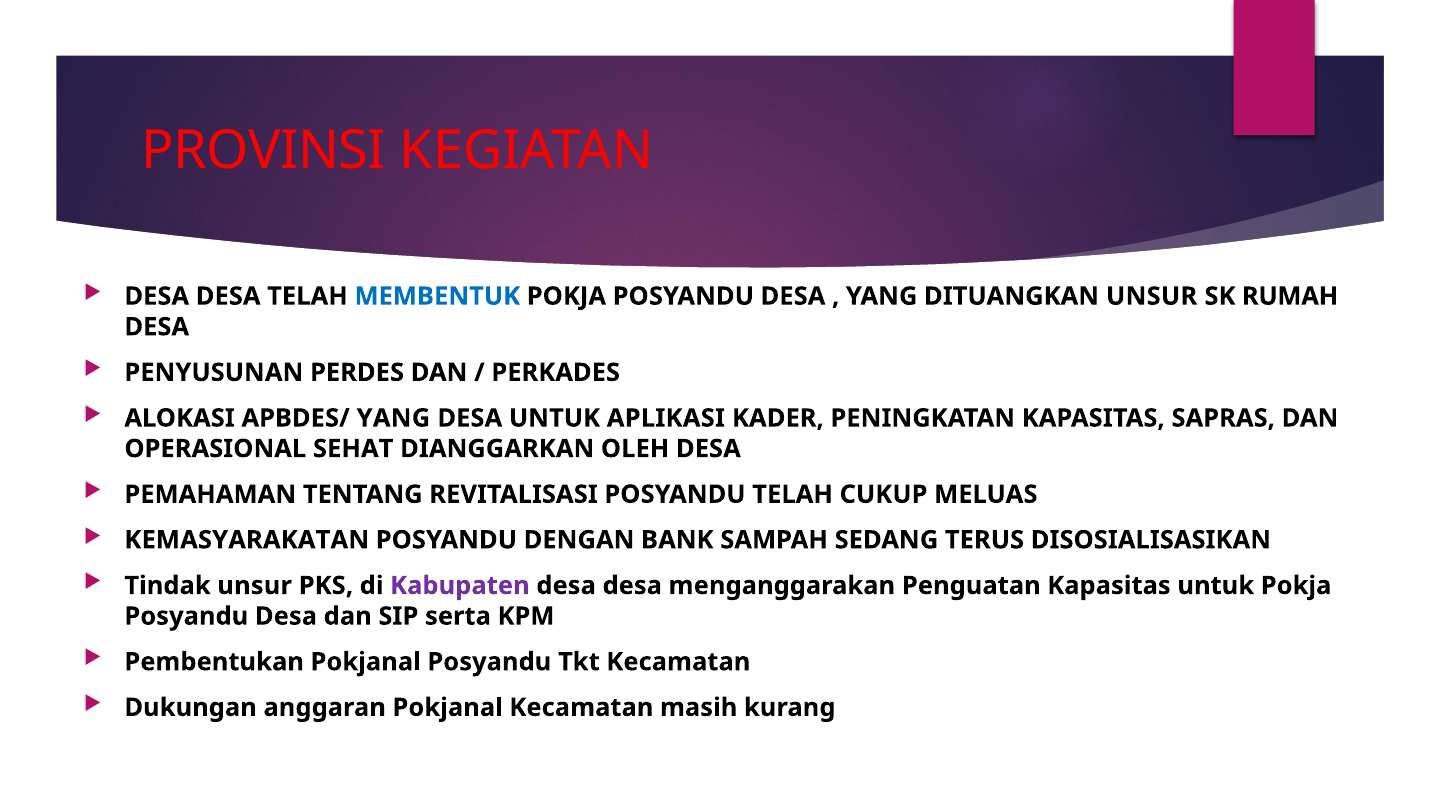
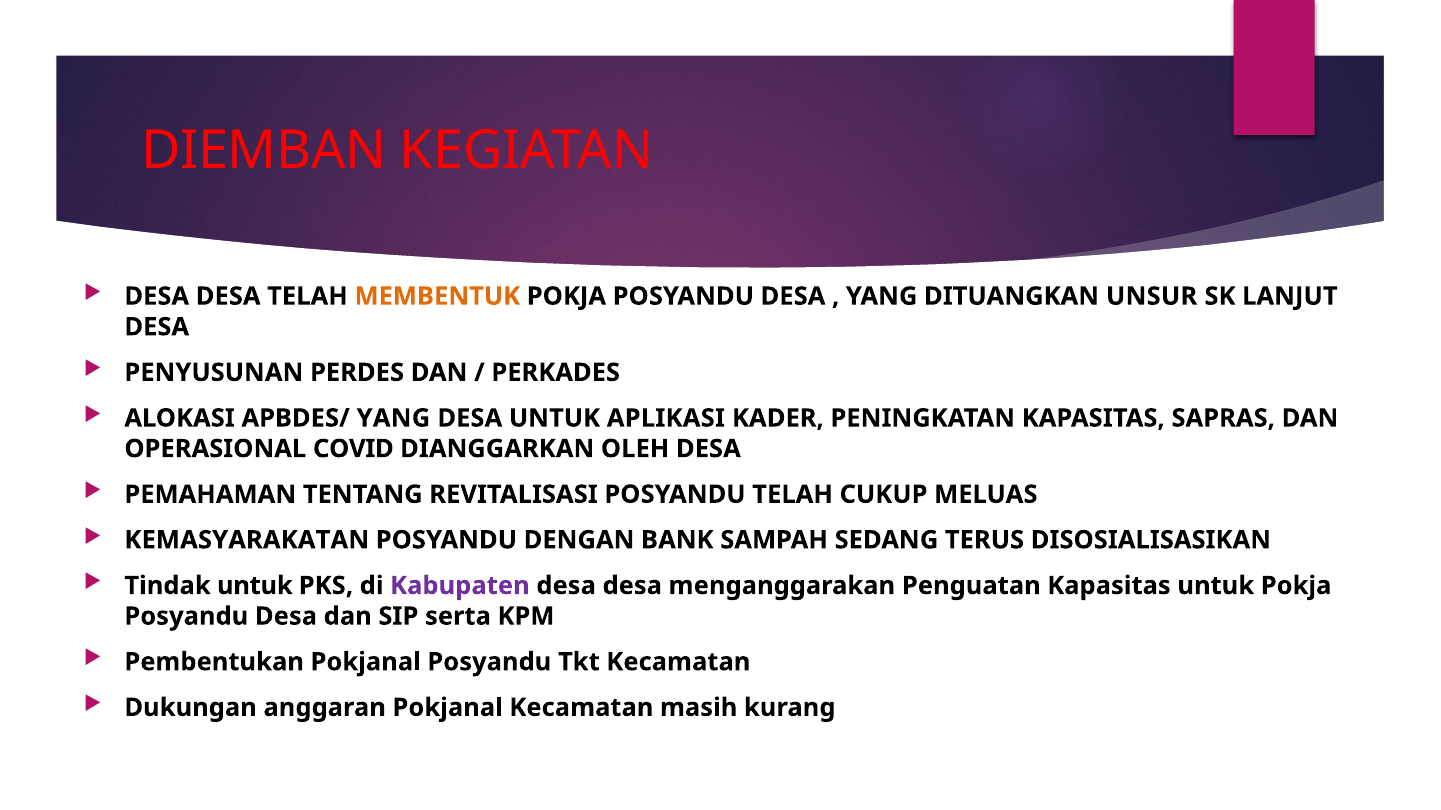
PROVINSI: PROVINSI -> DIEMBAN
MEMBENTUK colour: blue -> orange
RUMAH: RUMAH -> LANJUT
SEHAT: SEHAT -> COVID
Tindak unsur: unsur -> untuk
